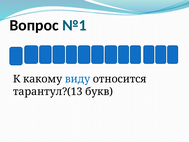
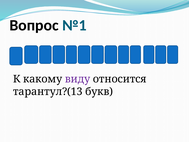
виду colour: blue -> purple
